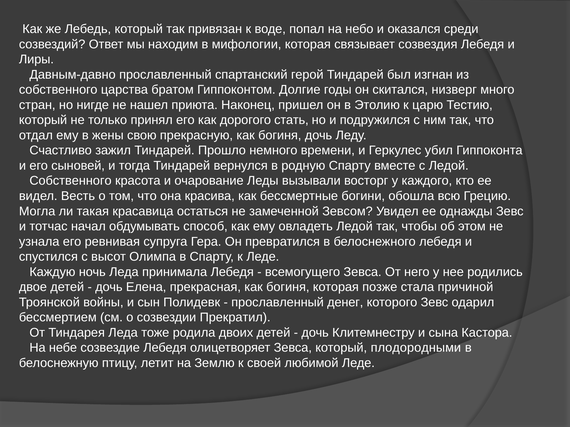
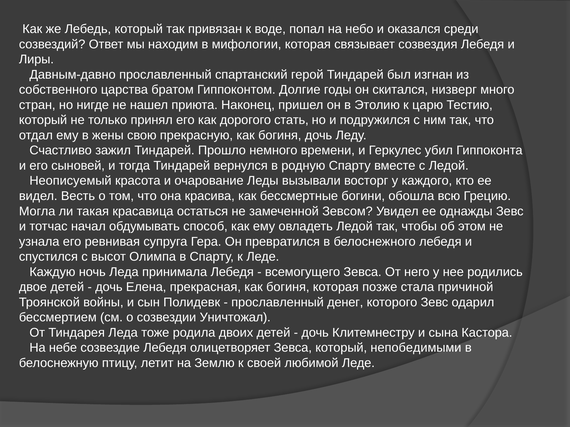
Собственного at (71, 181): Собственного -> Неописуемый
Прекратил: Прекратил -> Уничтожал
плодородными: плодородными -> непобедимыми
